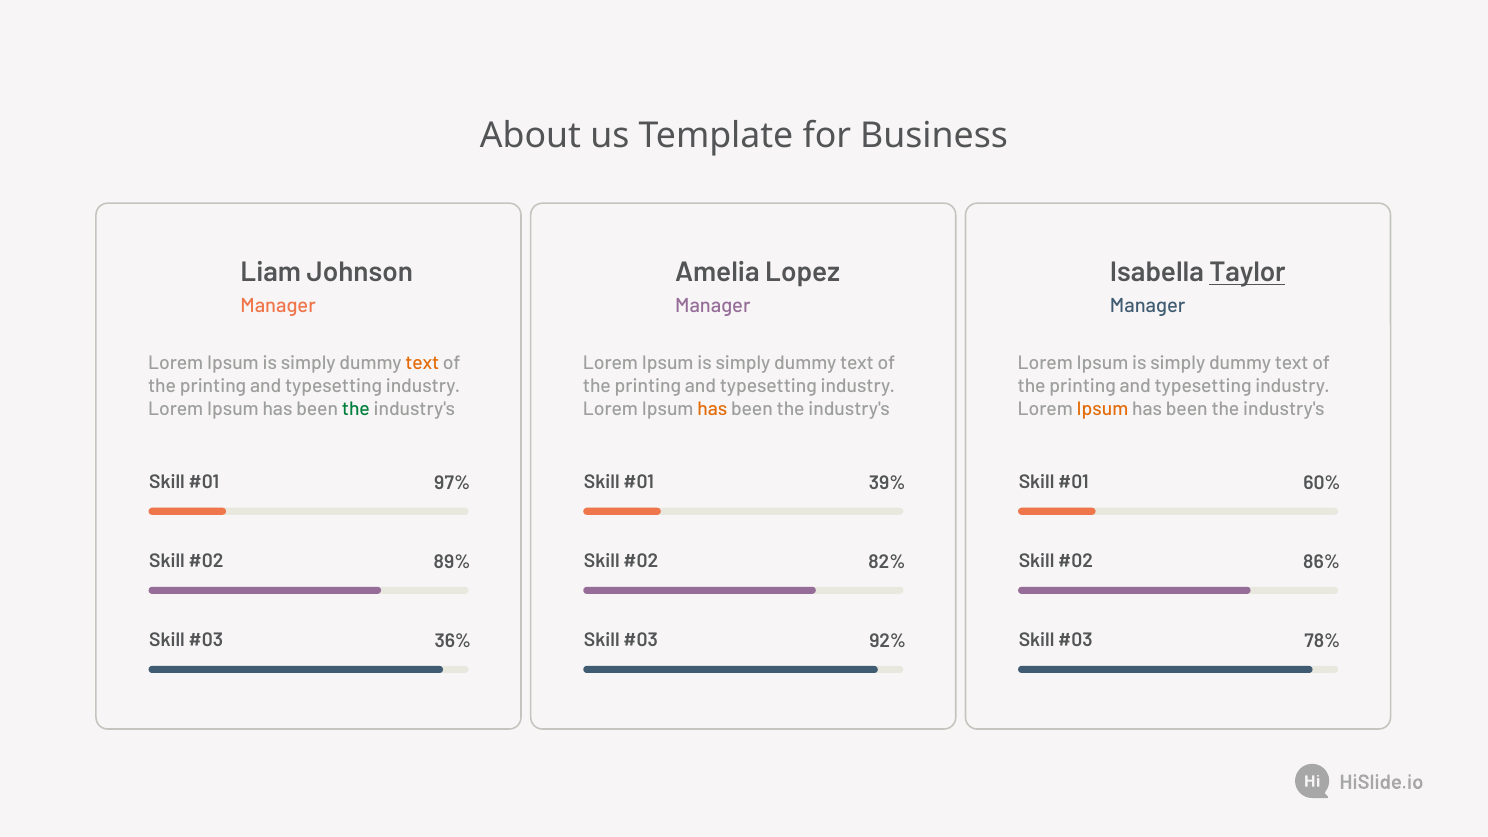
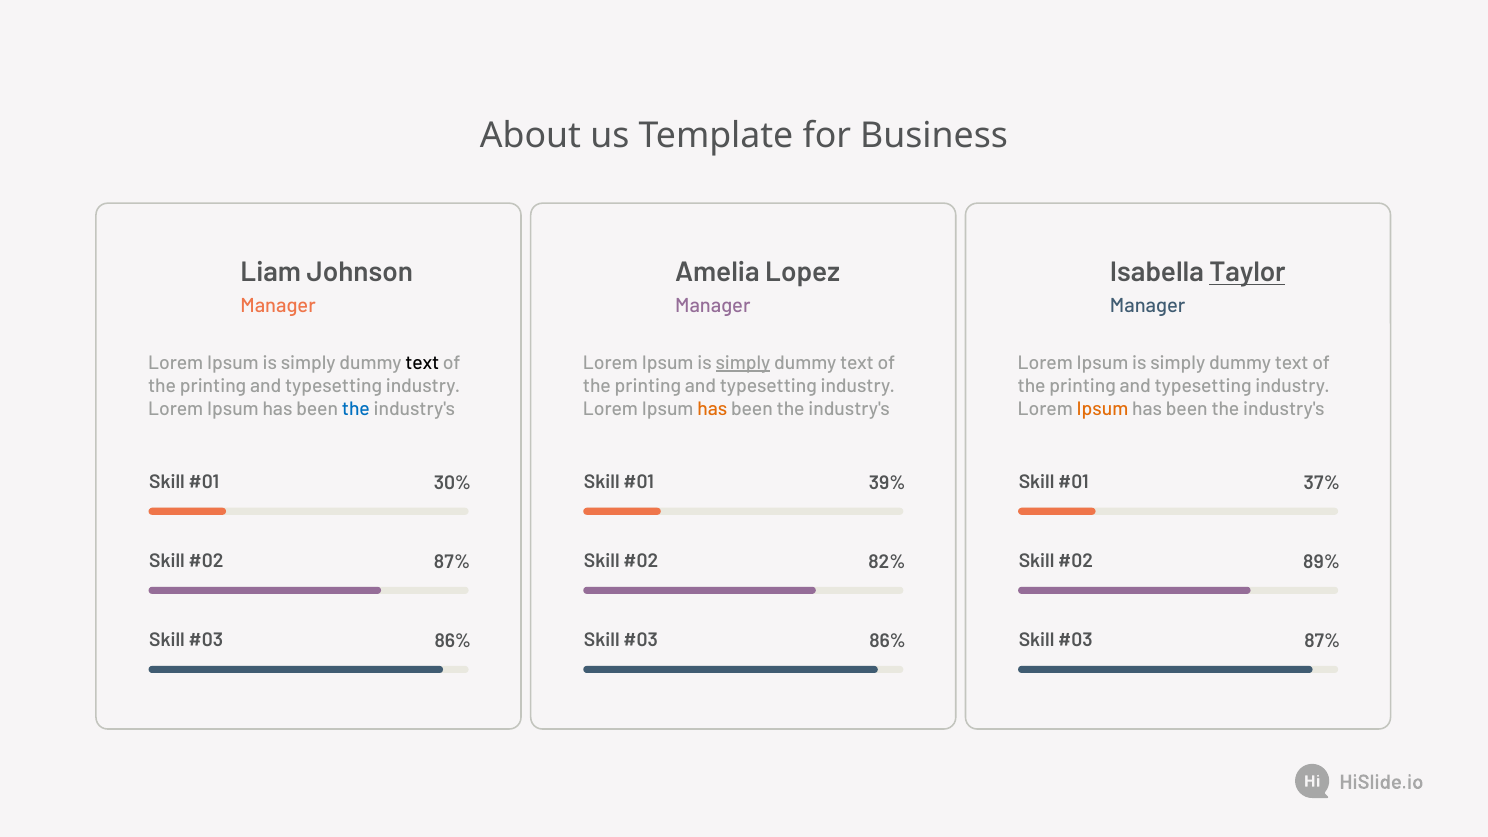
text at (422, 363) colour: orange -> black
simply at (743, 363) underline: none -> present
the at (356, 409) colour: green -> blue
97%: 97% -> 30%
60%: 60% -> 37%
89% at (452, 562): 89% -> 87%
86%: 86% -> 89%
36% at (453, 641): 36% -> 86%
92% at (888, 641): 92% -> 86%
78% at (1322, 641): 78% -> 87%
